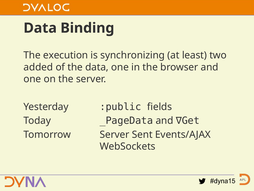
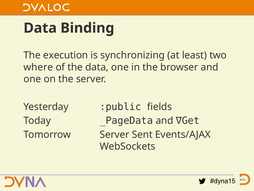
added: added -> where
